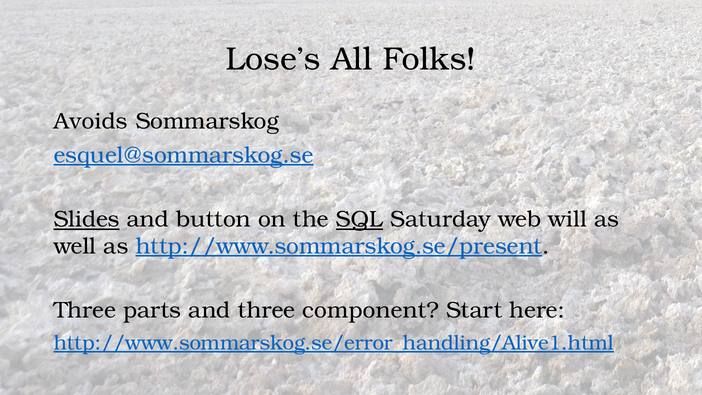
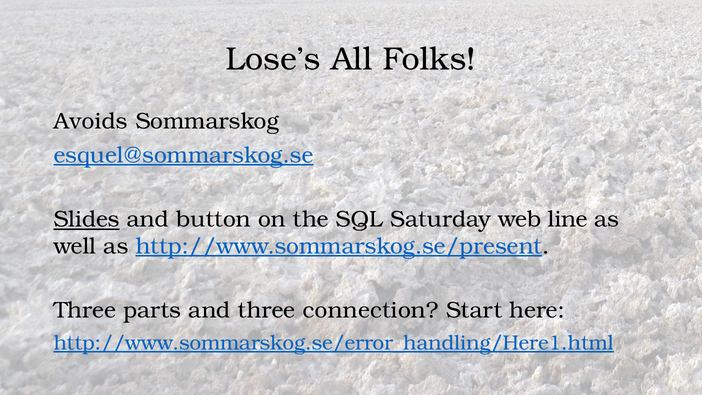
SQL underline: present -> none
will: will -> line
component: component -> connection
http://www.sommarskog.se/error_handling/Alive1.html: http://www.sommarskog.se/error_handling/Alive1.html -> http://www.sommarskog.se/error_handling/Here1.html
